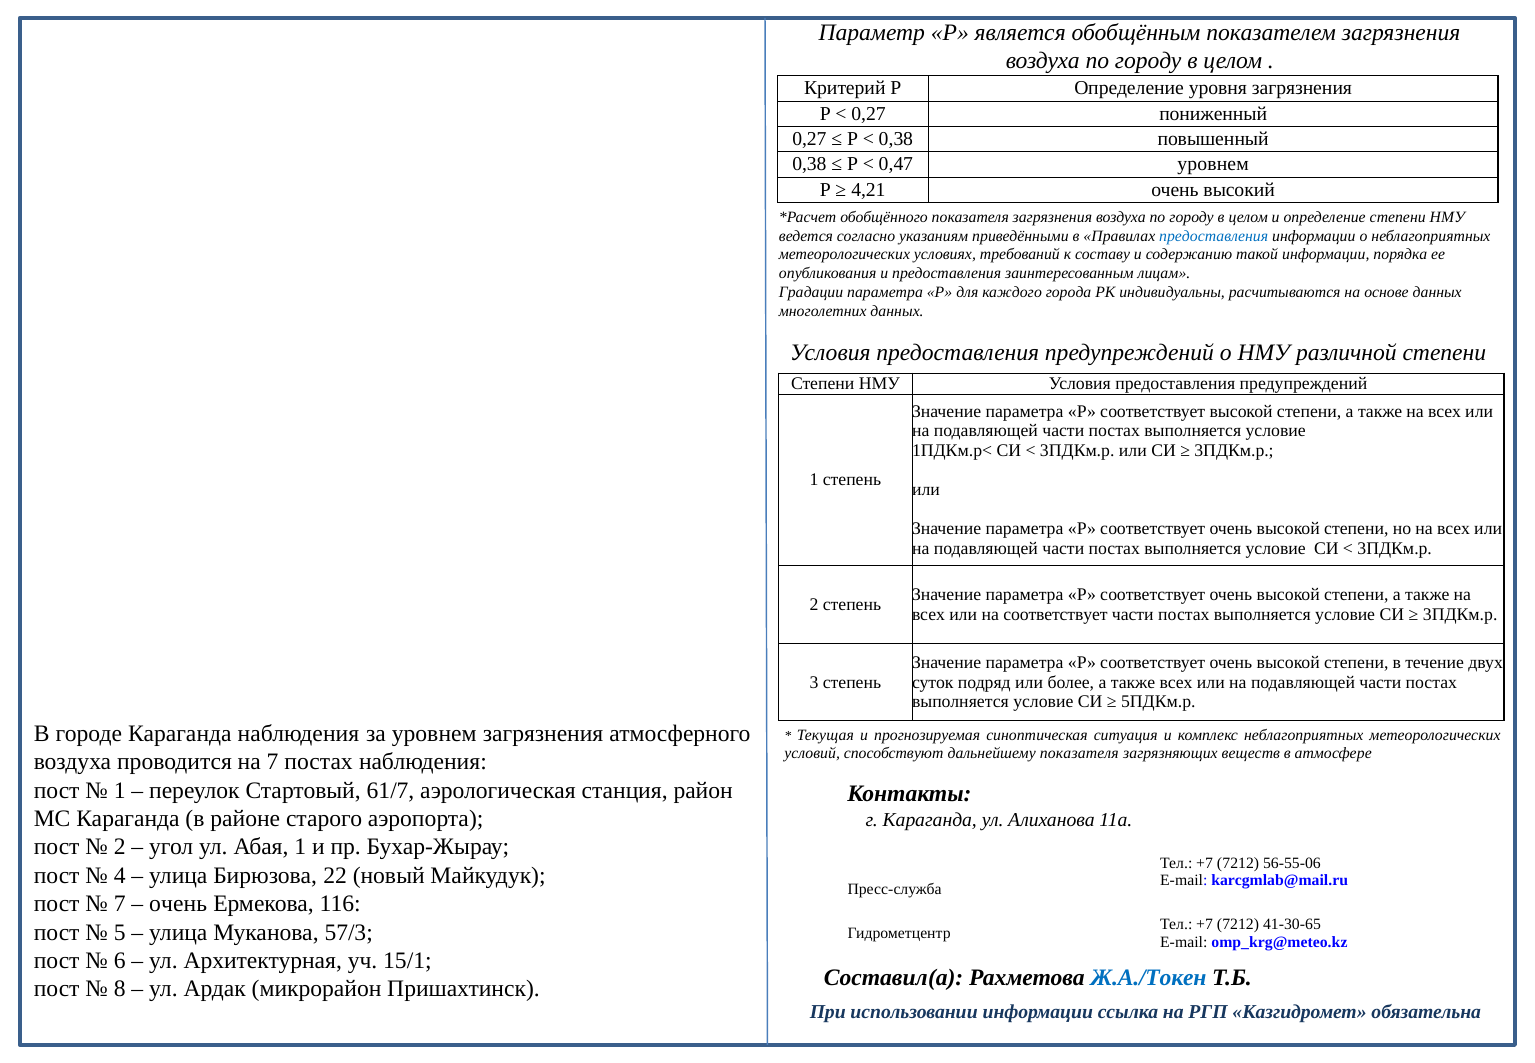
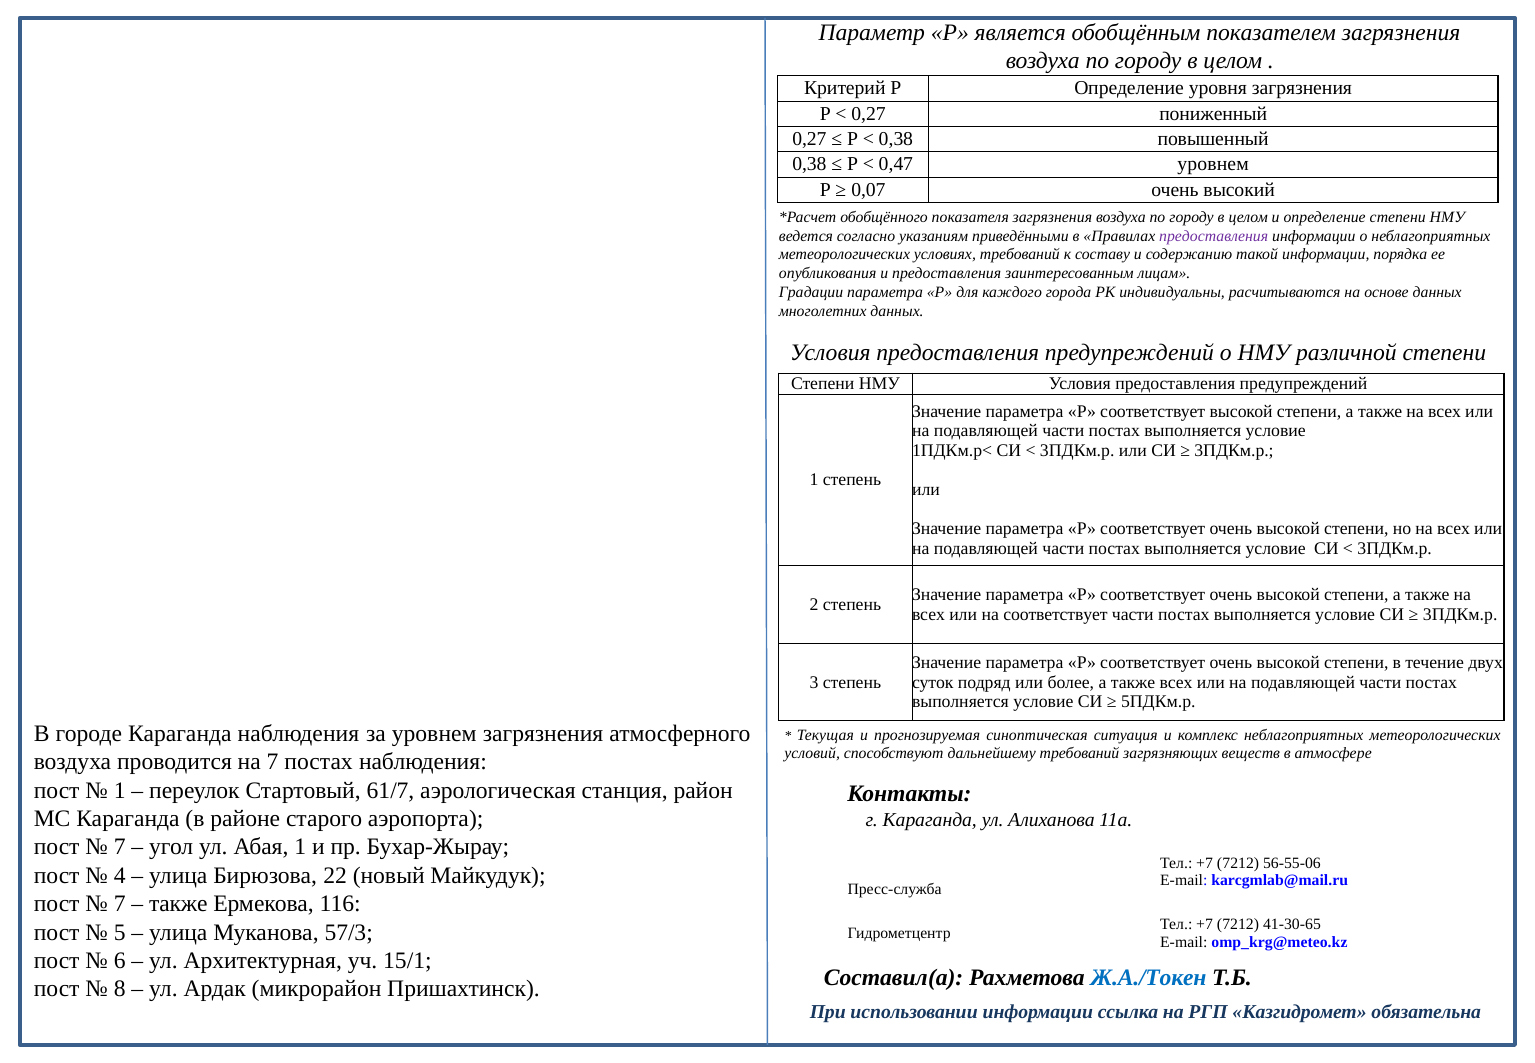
4,21: 4,21 -> 0,07
предоставления at (1214, 236) colour: blue -> purple
дальнейшему показателя: показателя -> требований
2 at (120, 847): 2 -> 7
очень at (178, 904): очень -> также
